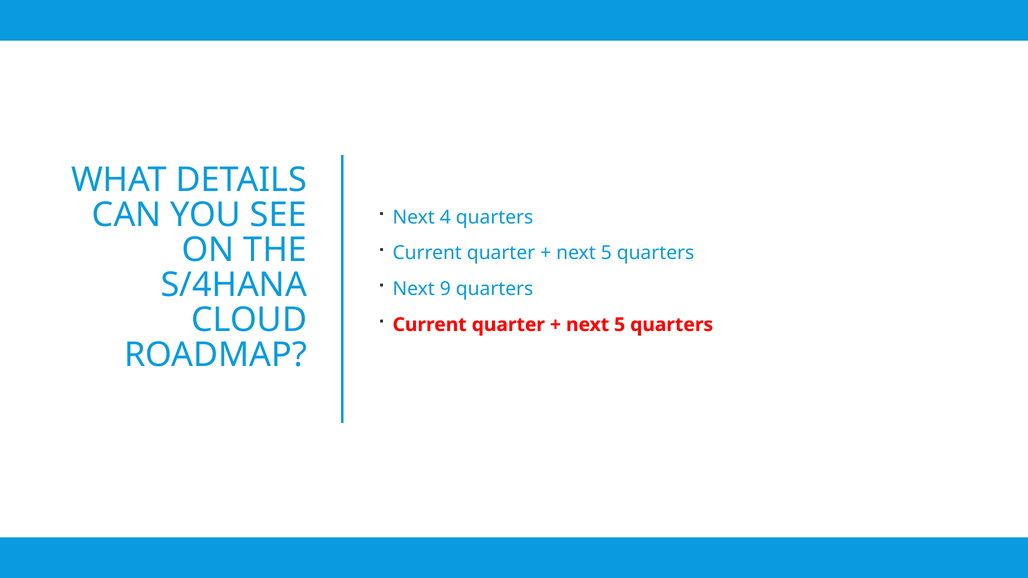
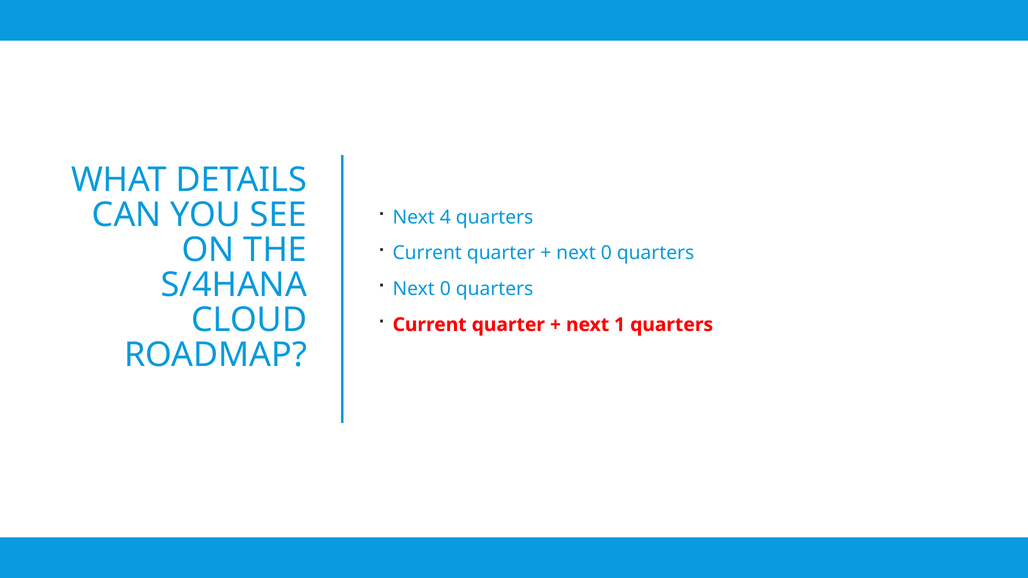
5 at (606, 253): 5 -> 0
9 at (445, 289): 9 -> 0
5 at (620, 325): 5 -> 1
